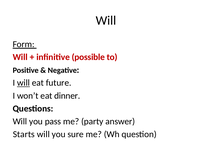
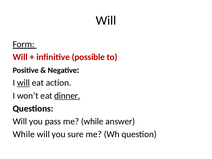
future: future -> action
dinner underline: none -> present
me party: party -> while
Starts at (24, 134): Starts -> While
